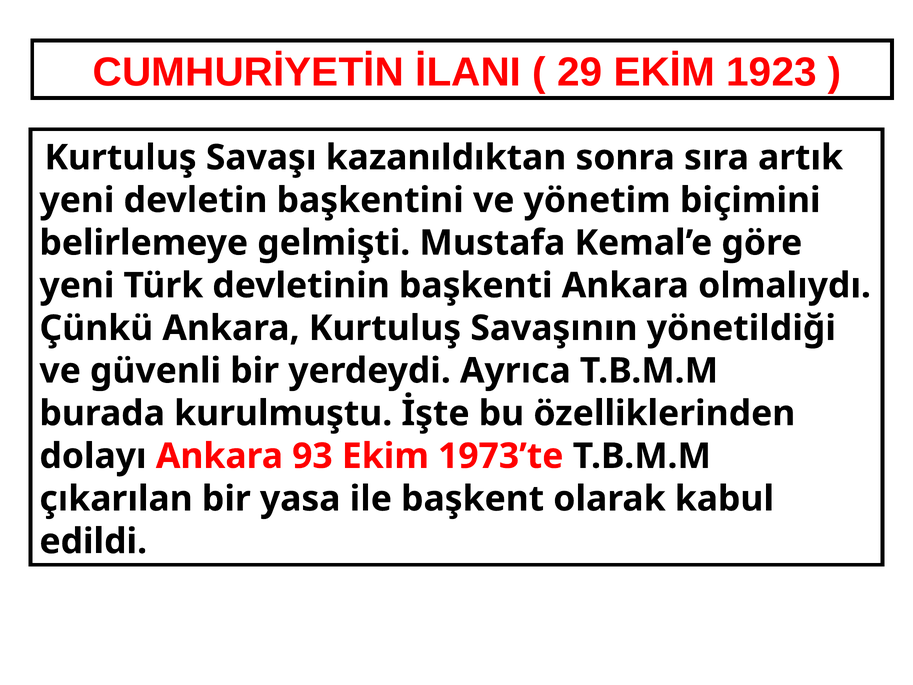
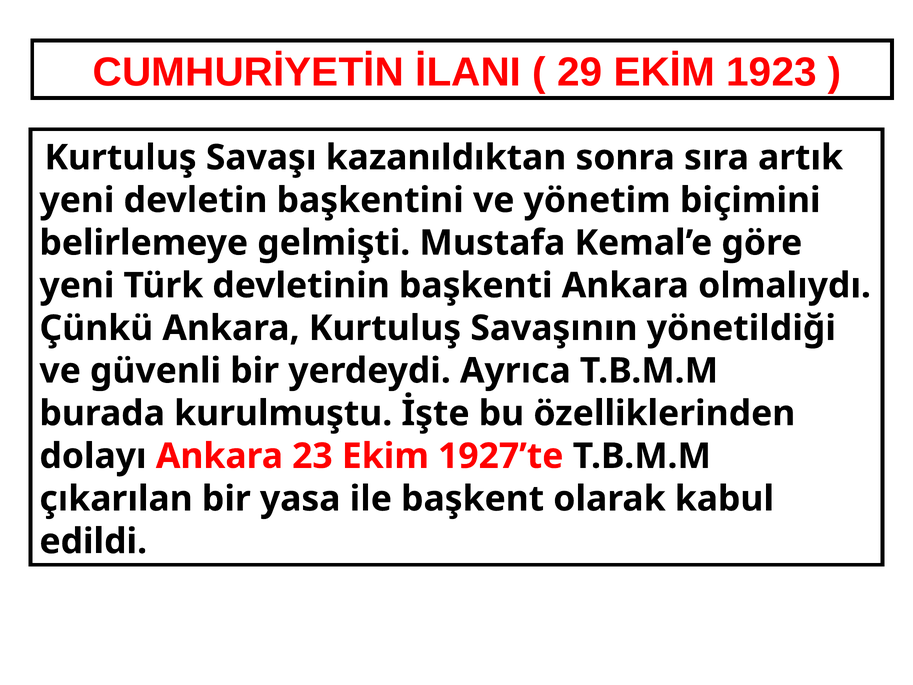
93: 93 -> 23
1973’te: 1973’te -> 1927’te
